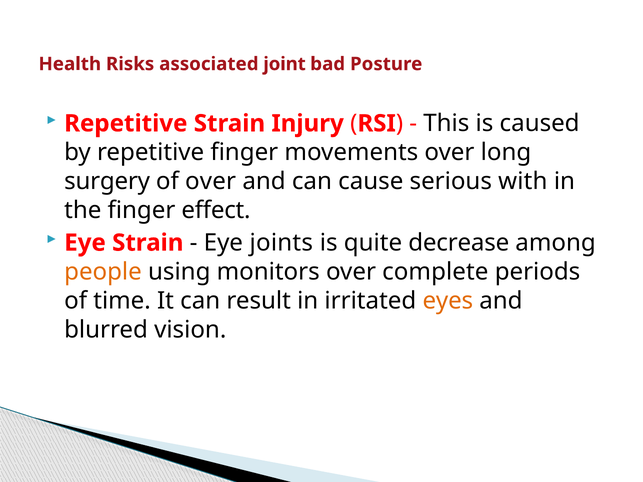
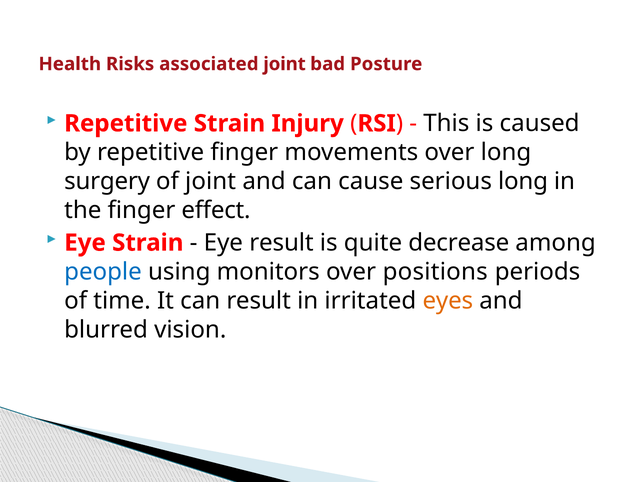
of over: over -> joint
serious with: with -> long
Eye joints: joints -> result
people colour: orange -> blue
complete: complete -> positions
